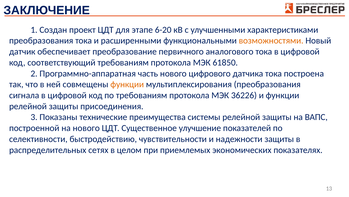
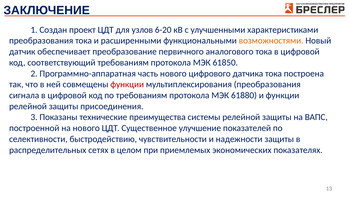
этапе: этапе -> узлов
функции at (127, 84) colour: orange -> red
36226: 36226 -> 61880
